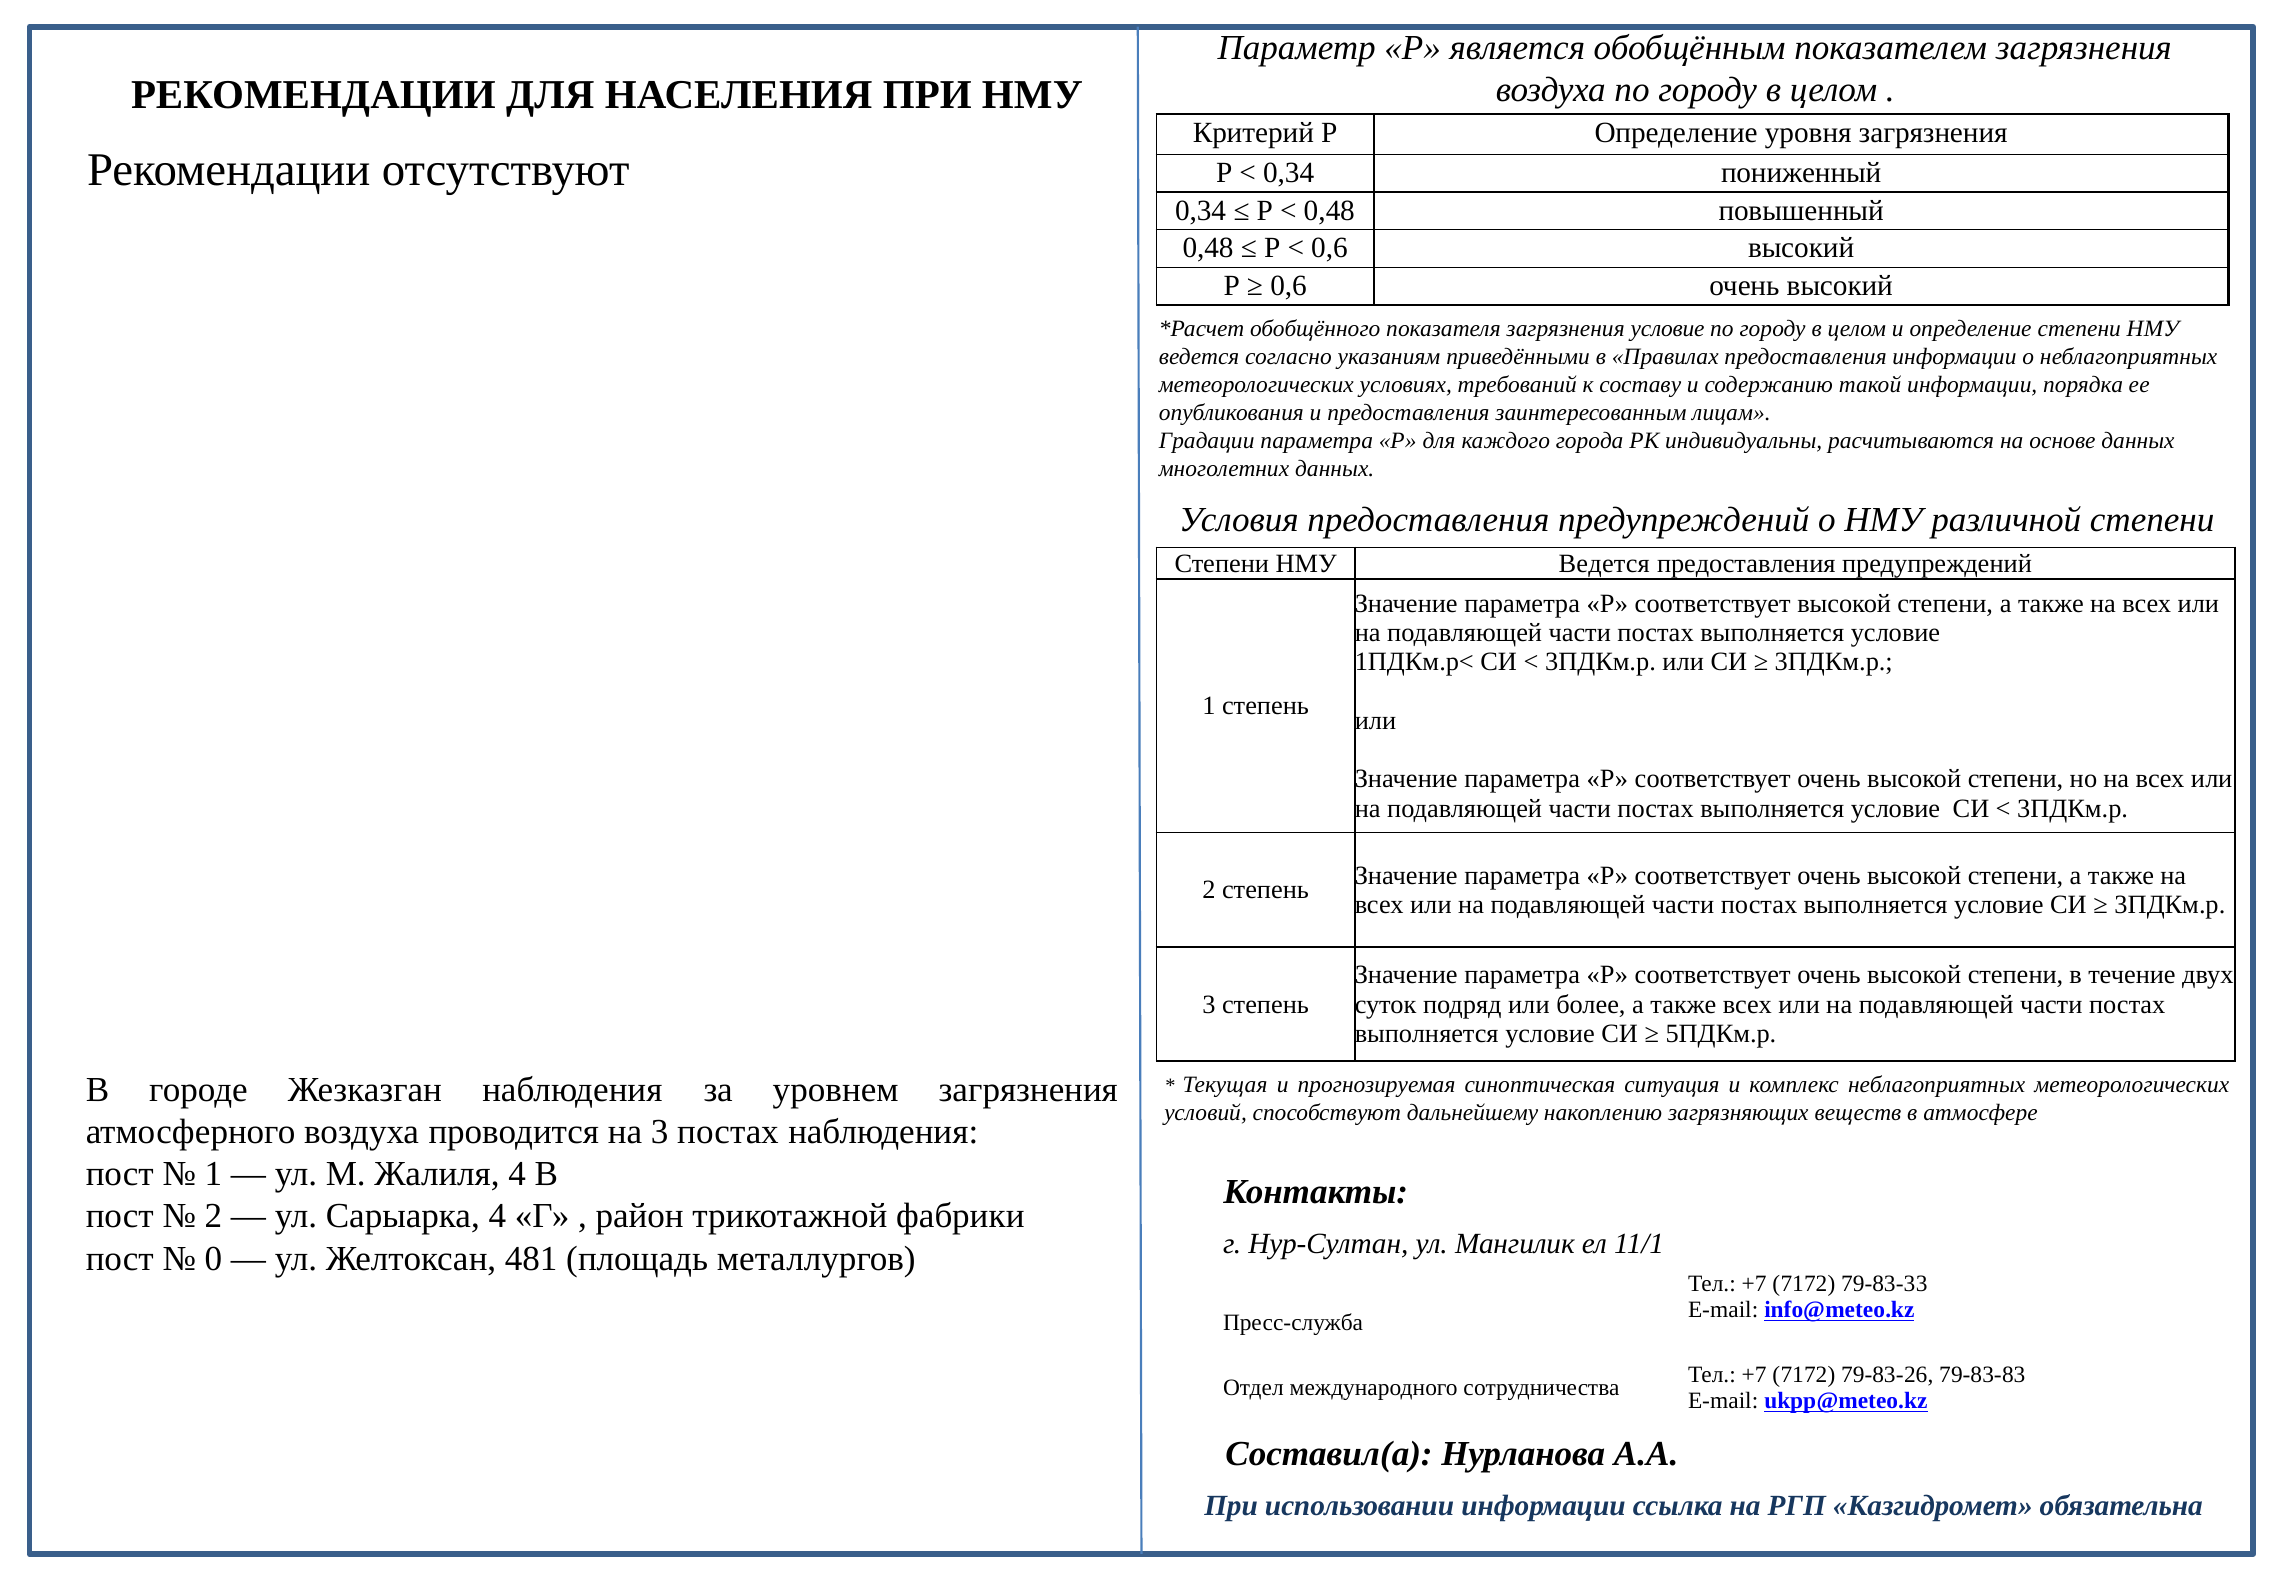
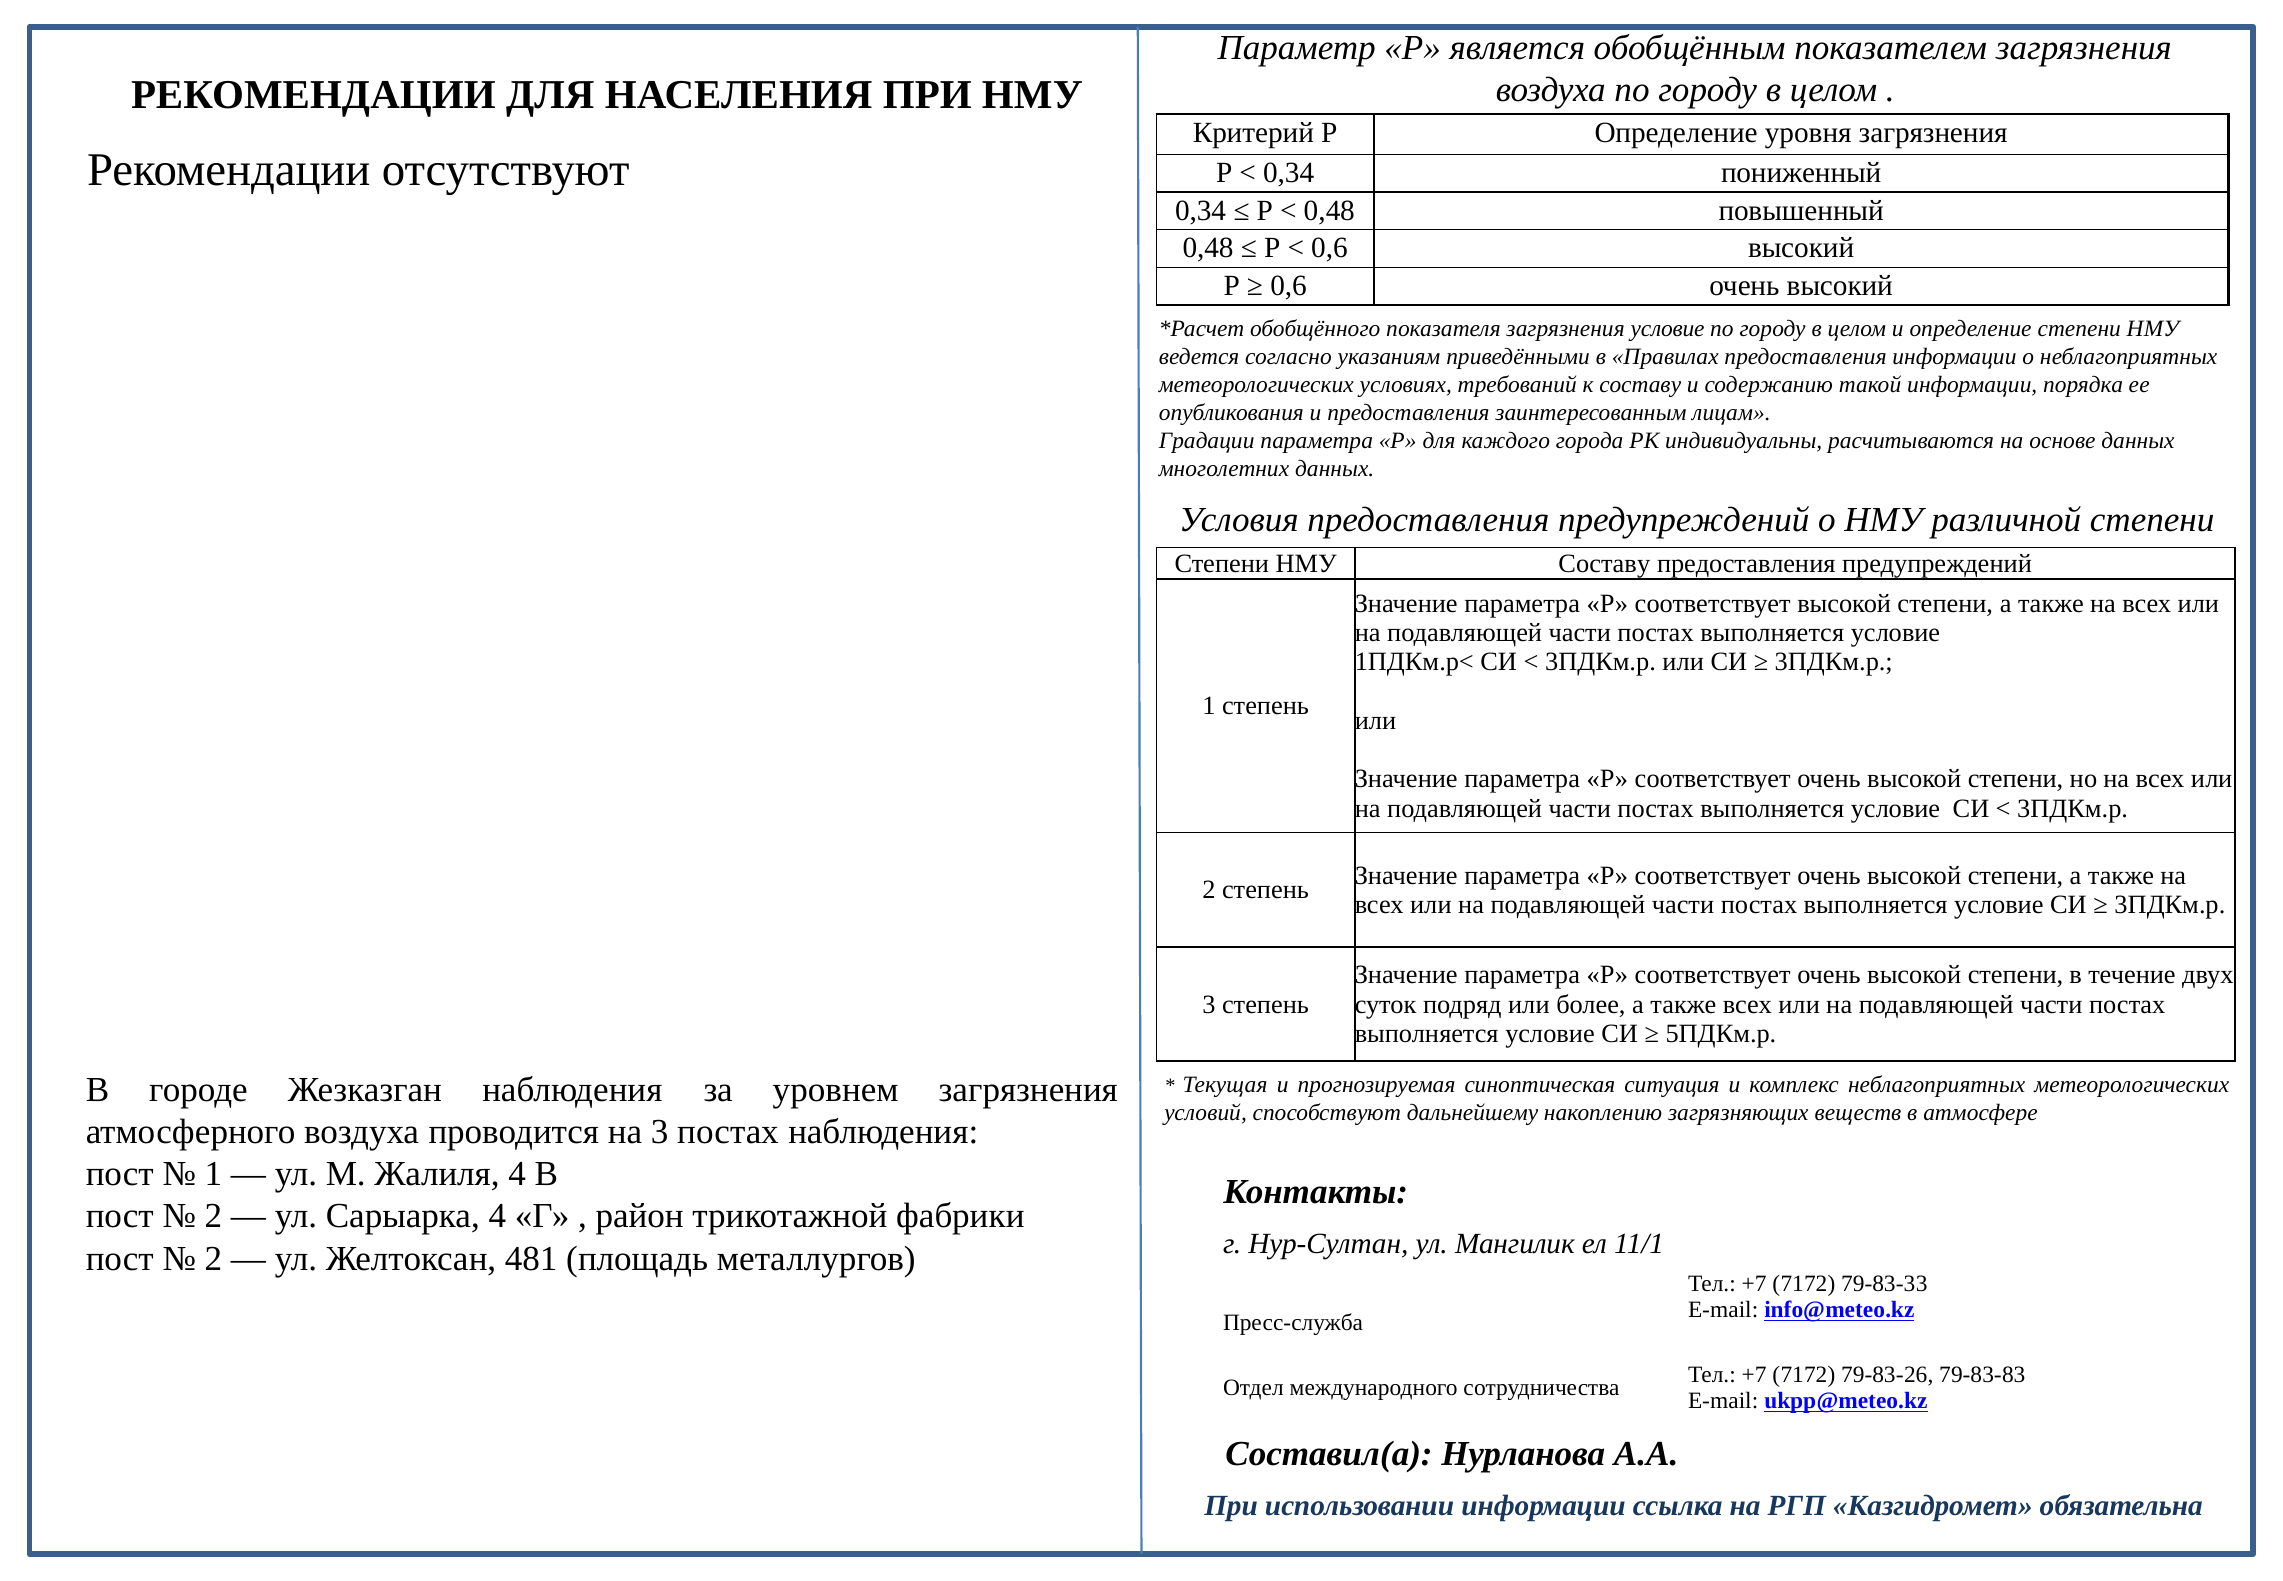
Ведется at (1604, 563): Ведется -> Составу
0 at (213, 1258): 0 -> 2
